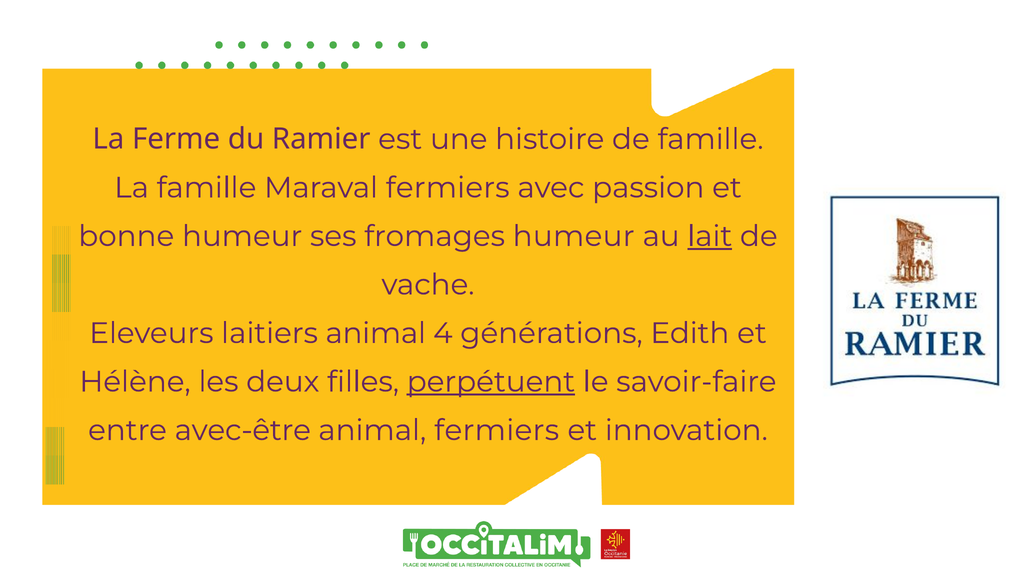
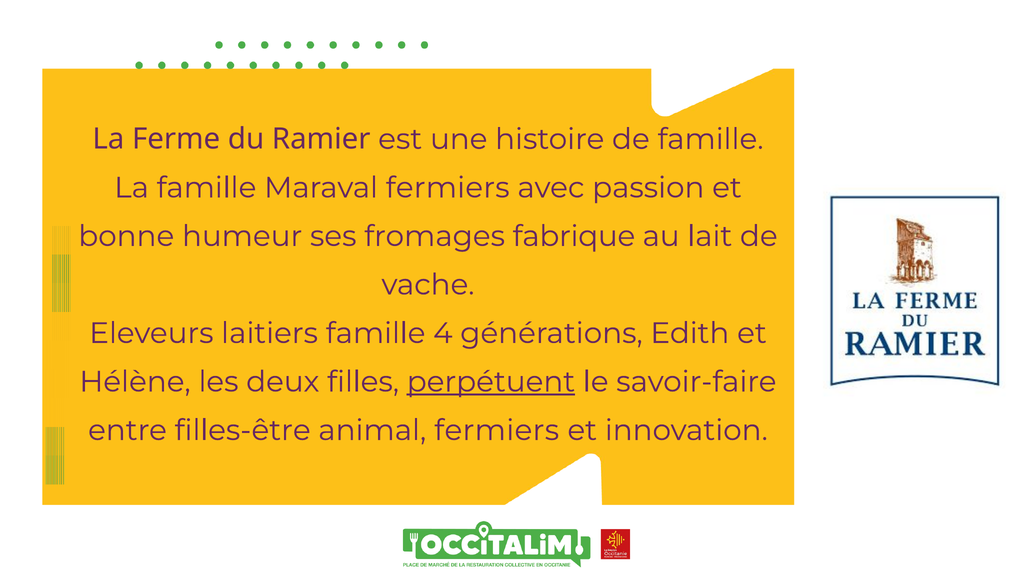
fromages humeur: humeur -> fabrique
lait underline: present -> none
laitiers animal: animal -> famille
avec-être: avec-être -> filles-être
